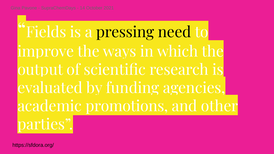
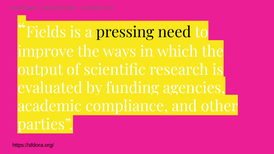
promotions: promotions -> compliance
